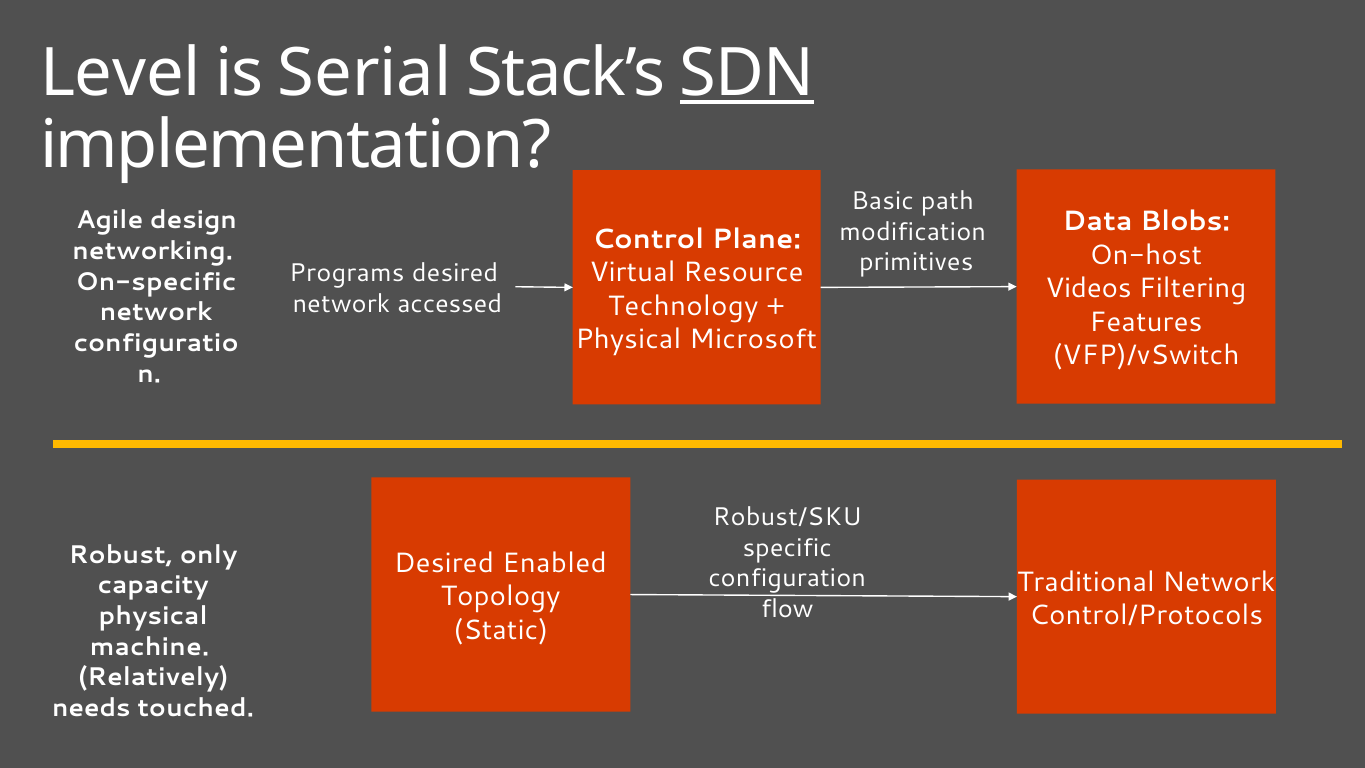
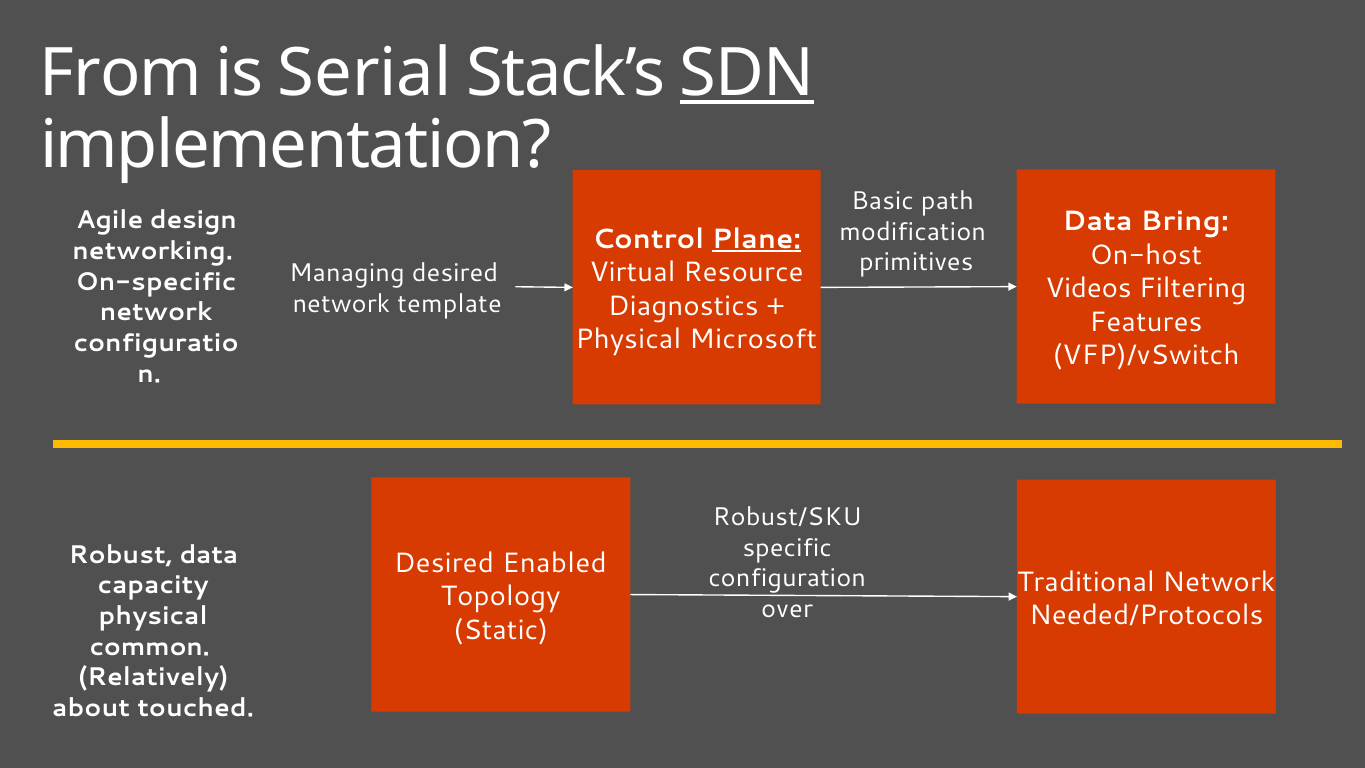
Level: Level -> From
Blobs: Blobs -> Bring
Plane underline: none -> present
Programs: Programs -> Managing
accessed: accessed -> template
Technology: Technology -> Diagnostics
Robust only: only -> data
flow: flow -> over
Control/Protocols: Control/Protocols -> Needed/Protocols
machine: machine -> common
needs: needs -> about
